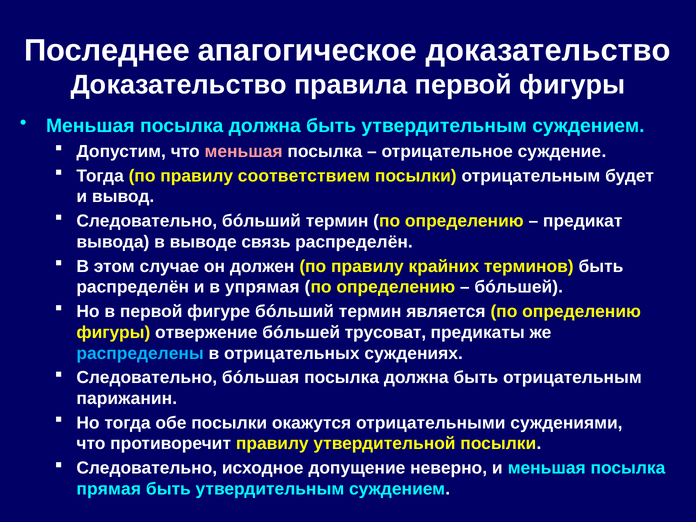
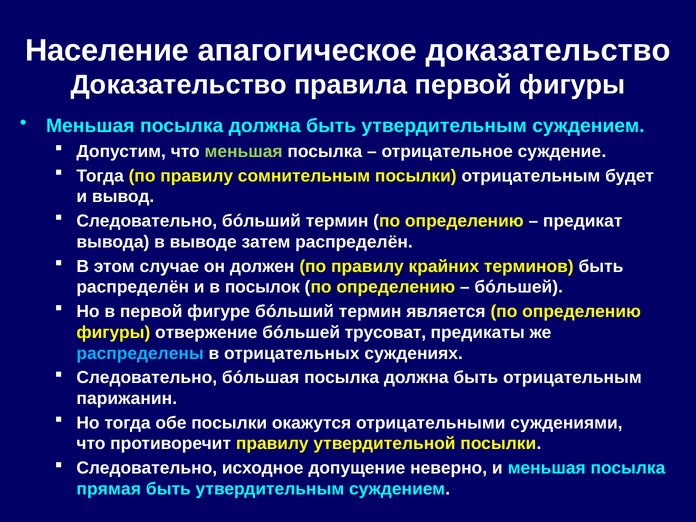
Последнее: Последнее -> Население
меньшая at (244, 151) colour: pink -> light green
соответствием: соответствием -> сомнительным
связь: связь -> затем
упрямая: упрямая -> посылок
